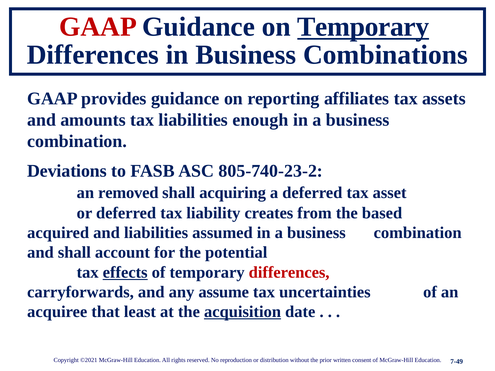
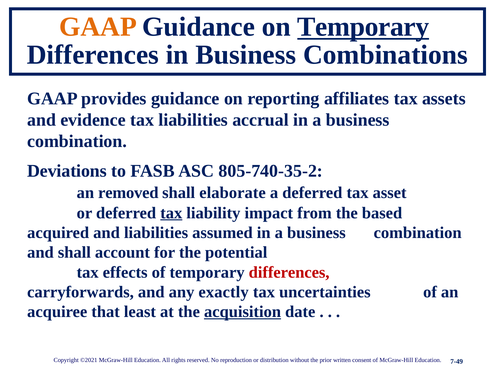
GAAP at (98, 27) colour: red -> orange
amounts: amounts -> evidence
enough: enough -> accrual
805-740-23-2: 805-740-23-2 -> 805-740-35-2
acquiring: acquiring -> elaborate
tax at (171, 213) underline: none -> present
creates: creates -> impact
effects underline: present -> none
assume: assume -> exactly
